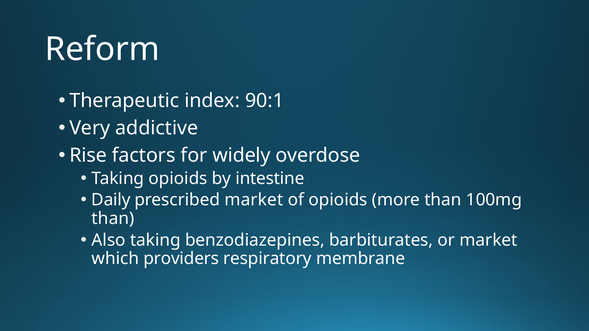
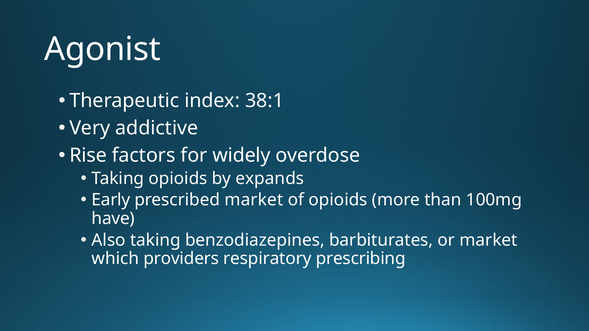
Reform: Reform -> Agonist
90:1: 90:1 -> 38:1
intestine: intestine -> expands
Daily: Daily -> Early
than at (113, 219): than -> have
membrane: membrane -> prescribing
